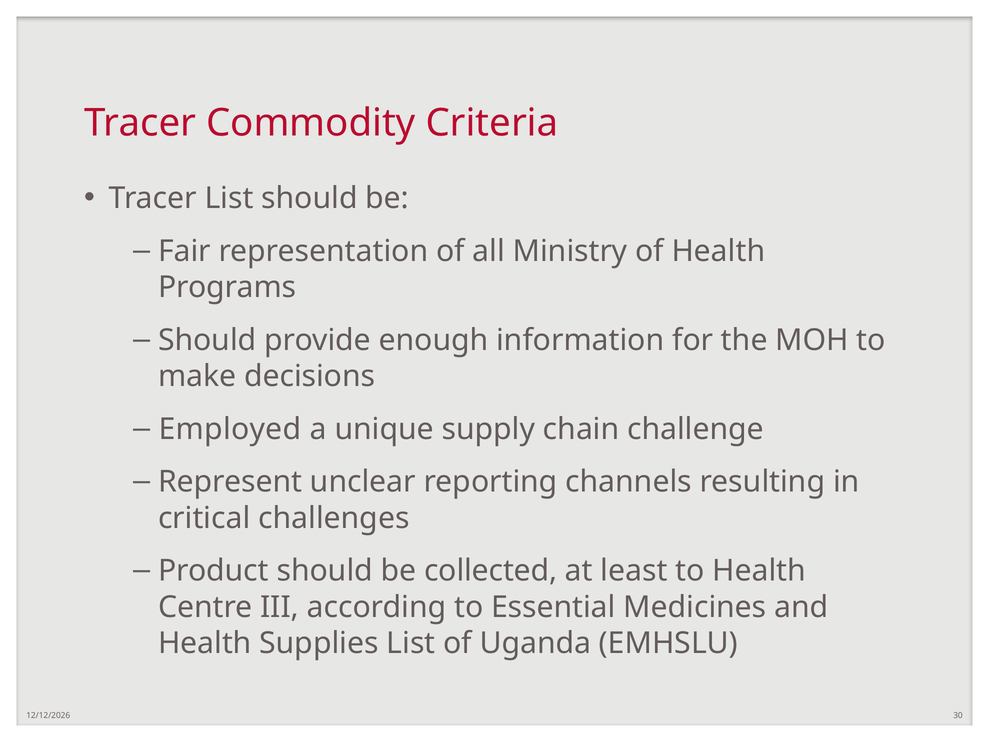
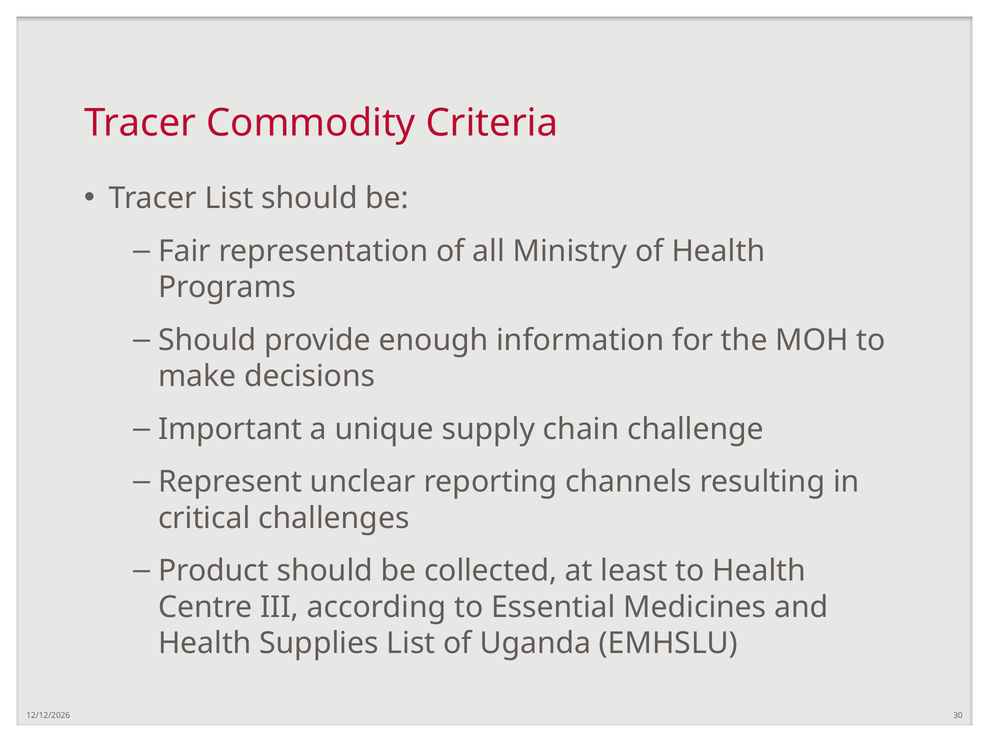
Employed: Employed -> Important
